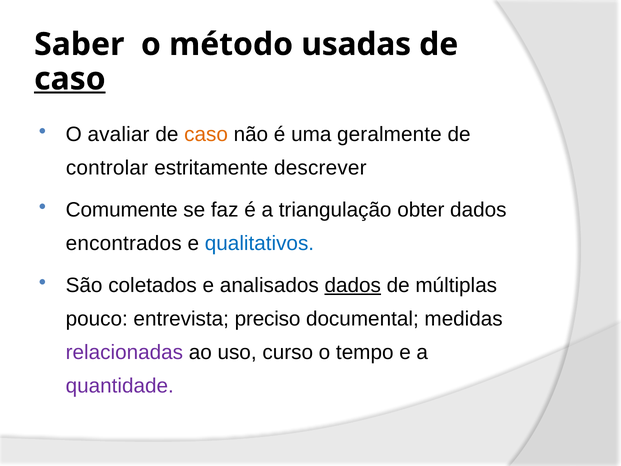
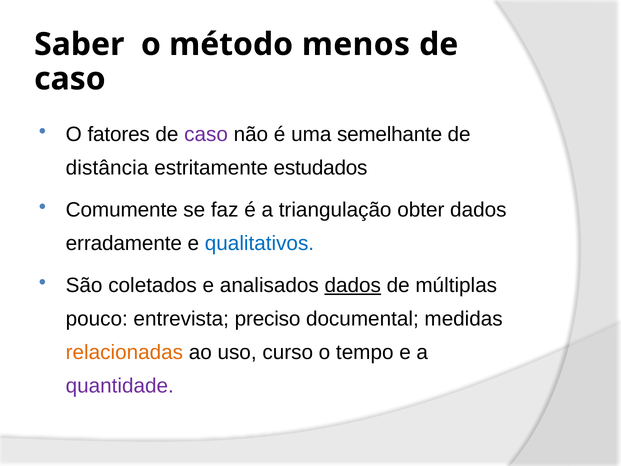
usadas: usadas -> menos
caso at (70, 79) underline: present -> none
avaliar: avaliar -> fatores
caso at (206, 134) colour: orange -> purple
geralmente: geralmente -> semelhante
controlar: controlar -> distância
descrever: descrever -> estudados
encontrados: encontrados -> erradamente
relacionadas colour: purple -> orange
